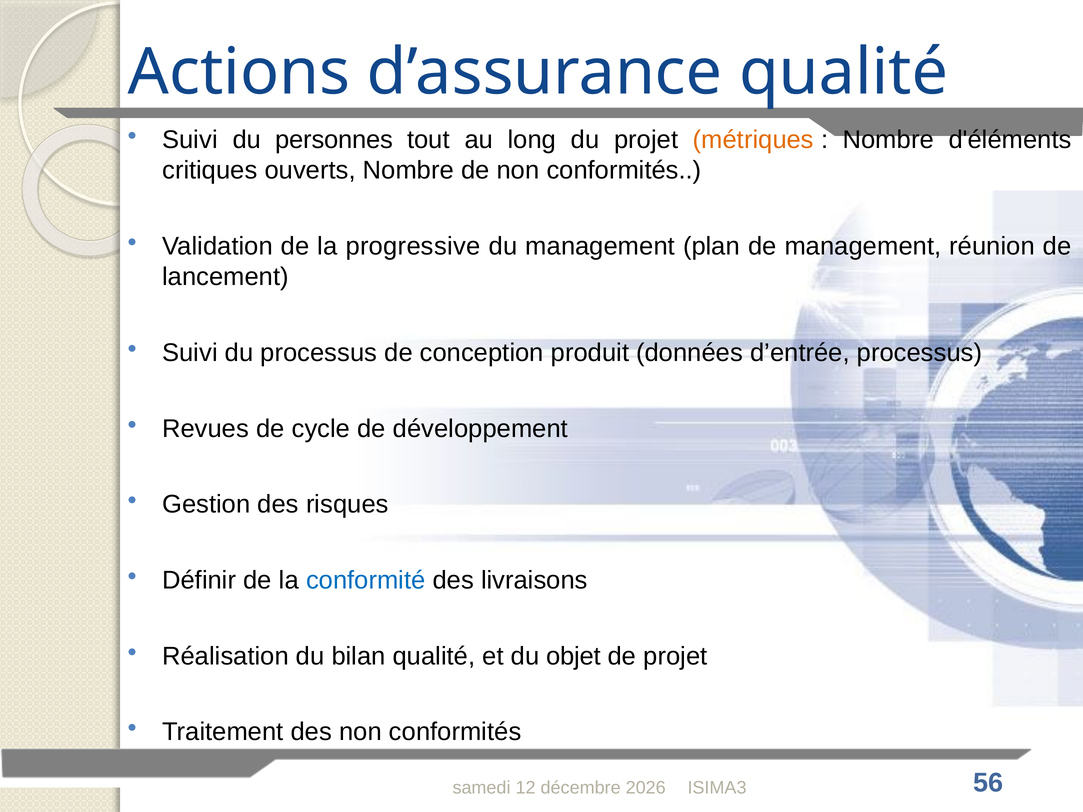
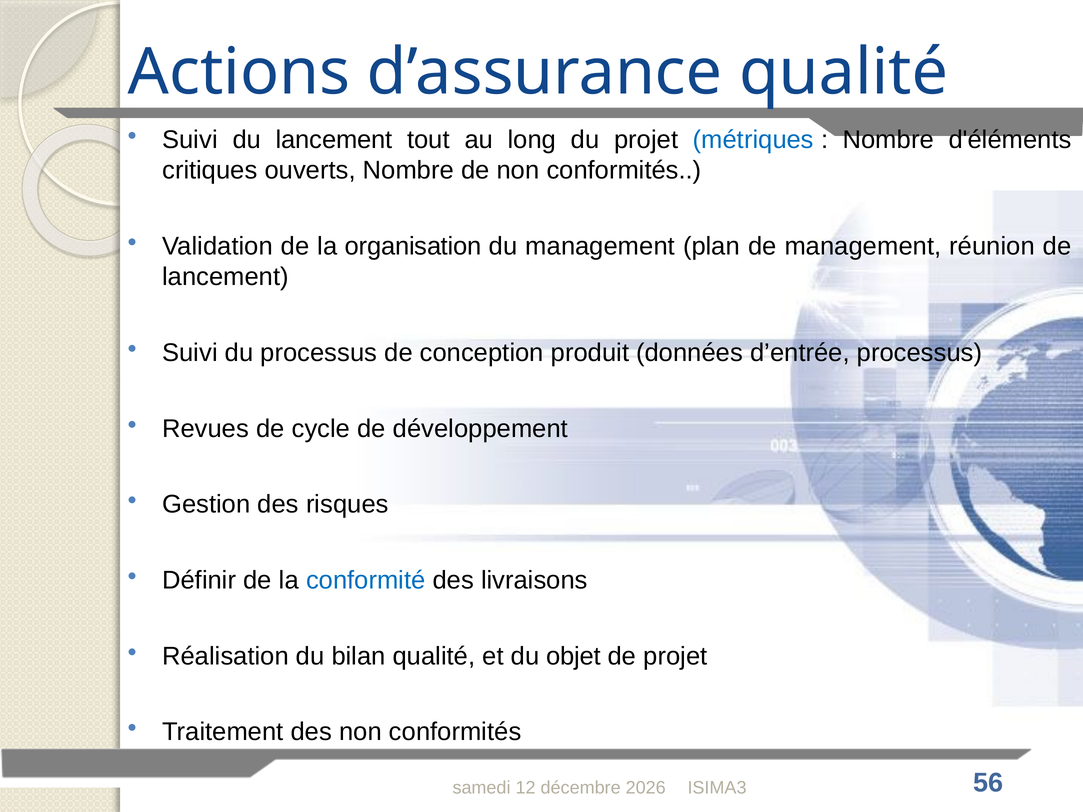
du personnes: personnes -> lancement
métriques colour: orange -> blue
progressive: progressive -> organisation
